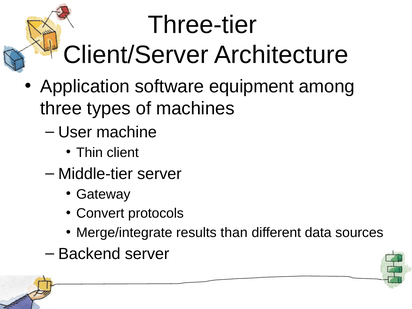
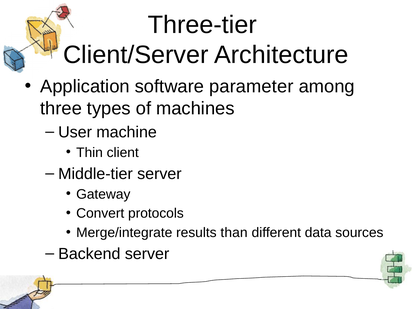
equipment: equipment -> parameter
